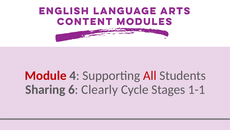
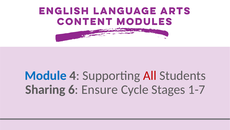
Module colour: red -> blue
Clearly: Clearly -> Ensure
1-1: 1-1 -> 1-7
